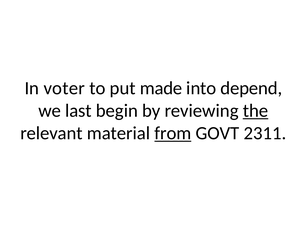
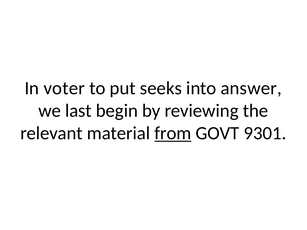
made: made -> seeks
depend: depend -> answer
the underline: present -> none
2311: 2311 -> 9301
